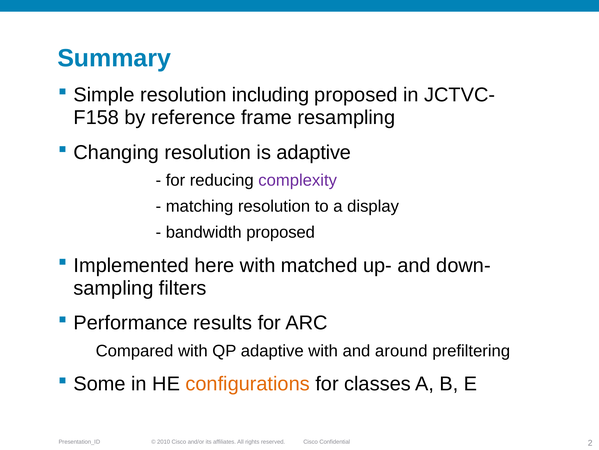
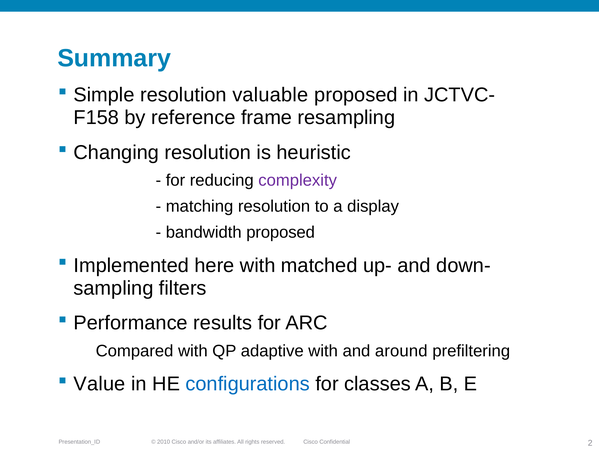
including: including -> valuable
is adaptive: adaptive -> heuristic
Some: Some -> Value
configurations colour: orange -> blue
